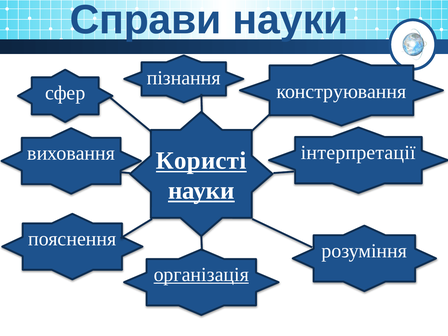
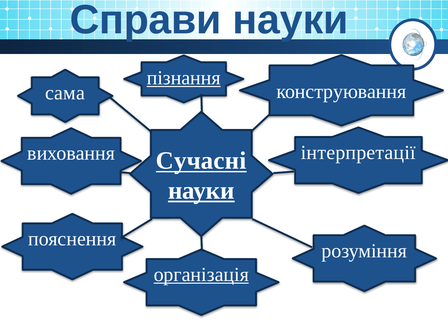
пізнання underline: none -> present
сфер: сфер -> сама
Користі: Користі -> Сучасні
